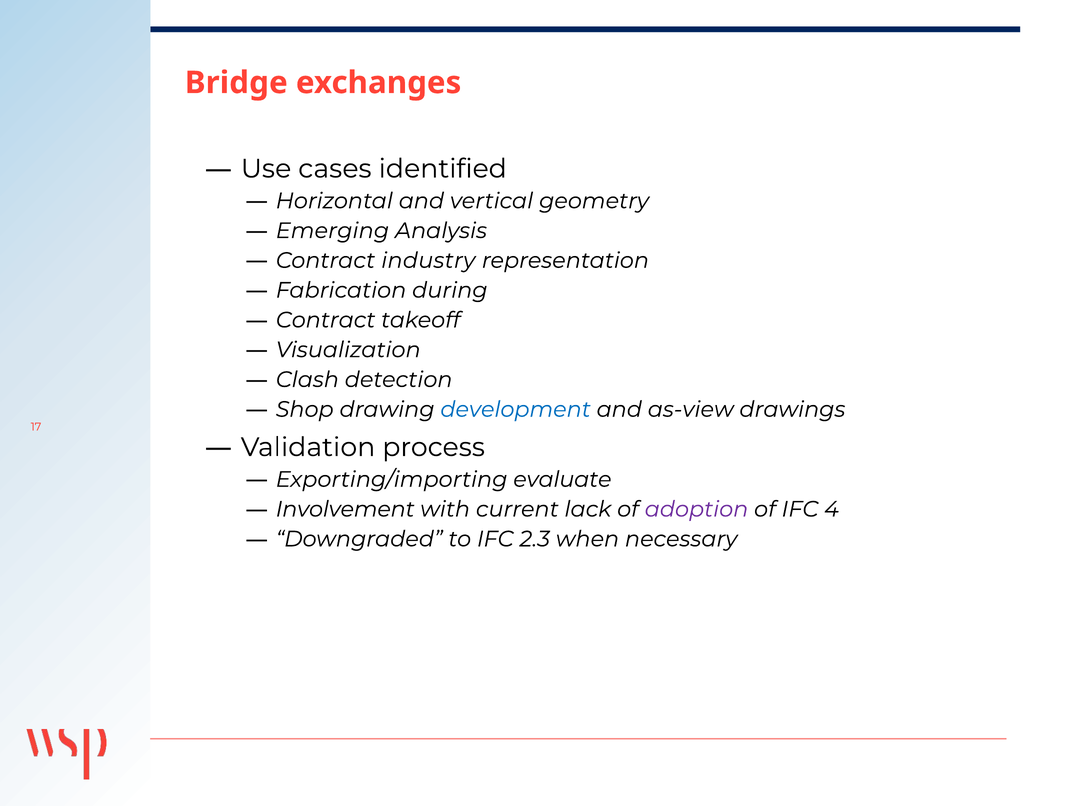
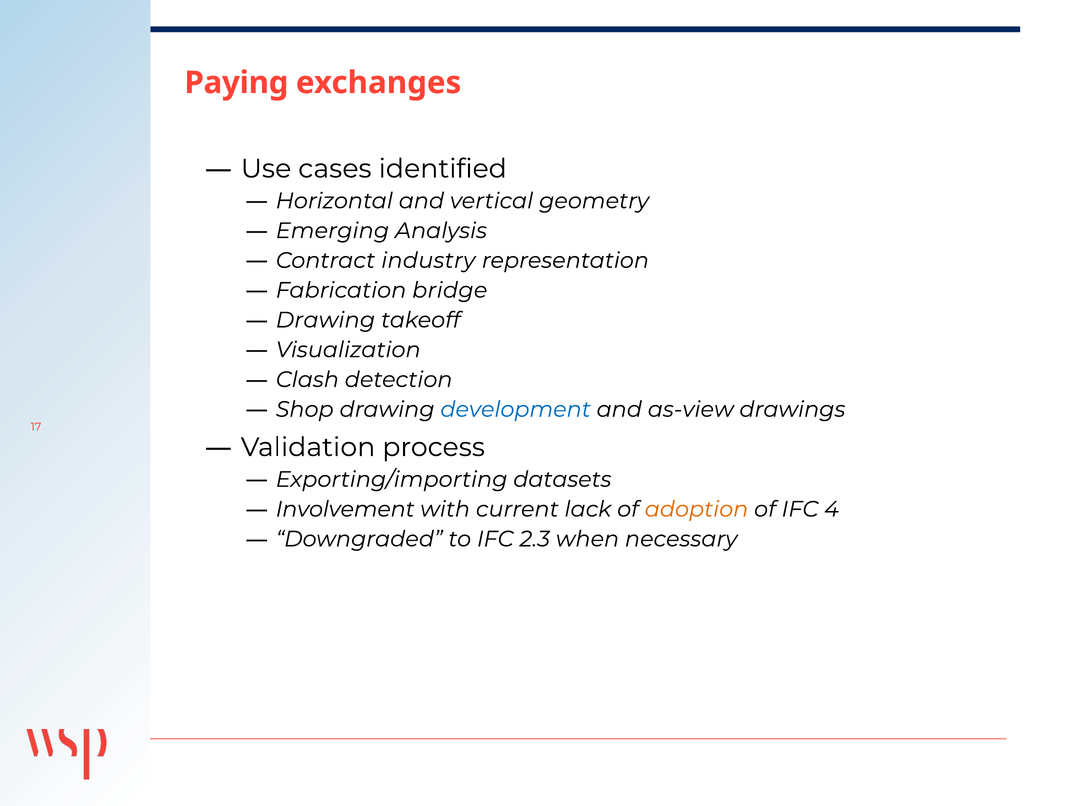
Bridge: Bridge -> Paying
during: during -> bridge
Contract at (326, 320): Contract -> Drawing
evaluate: evaluate -> datasets
adoption colour: purple -> orange
